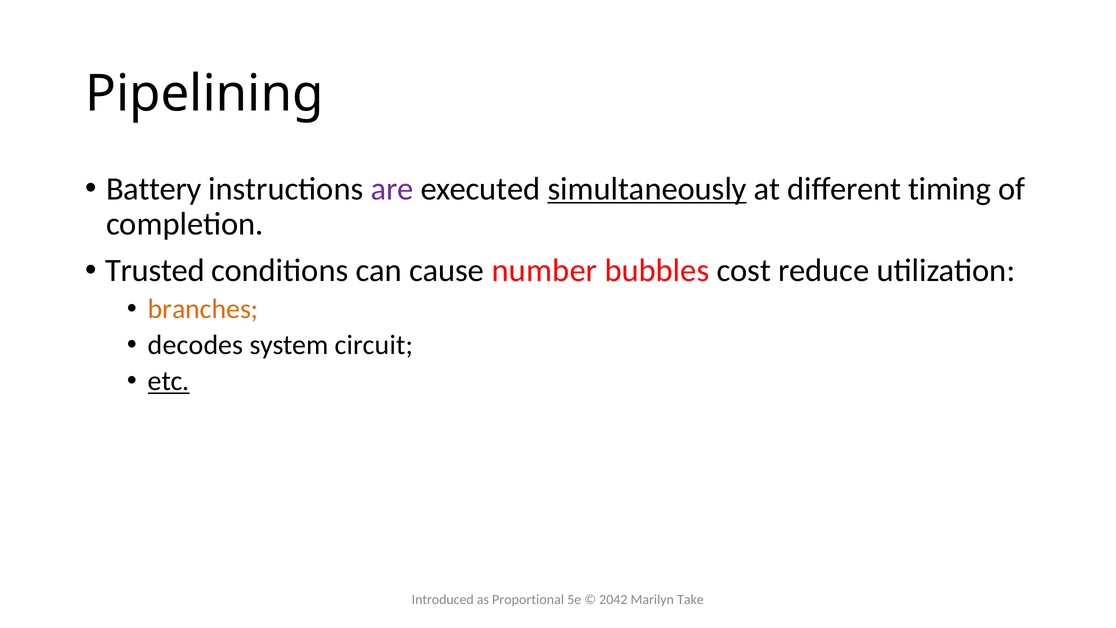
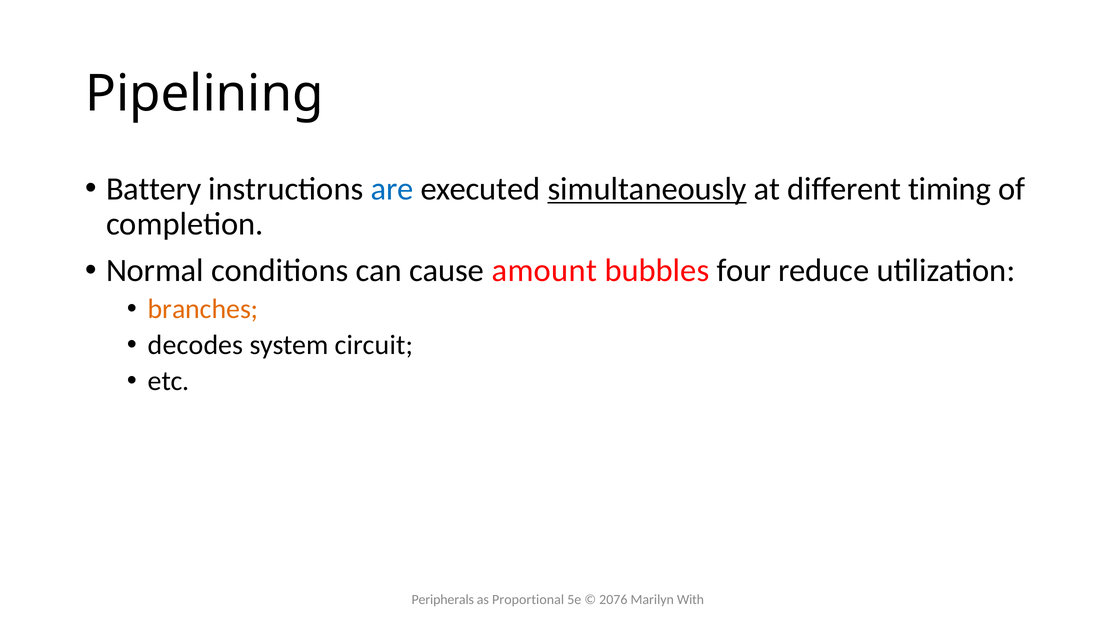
are colour: purple -> blue
Trusted: Trusted -> Normal
number: number -> amount
cost: cost -> four
etc underline: present -> none
Introduced: Introduced -> Peripherals
2042: 2042 -> 2076
Take: Take -> With
